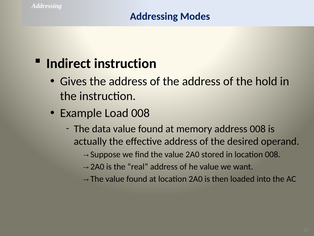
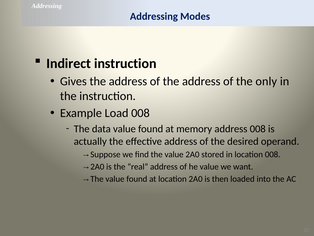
hold: hold -> only
